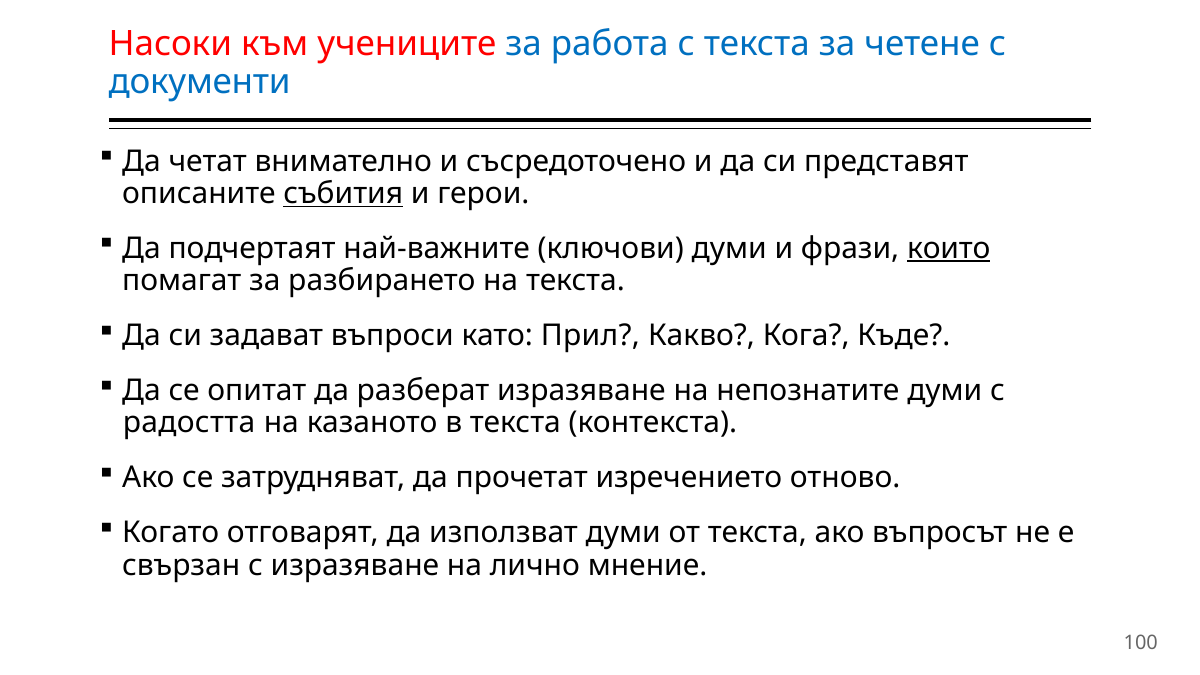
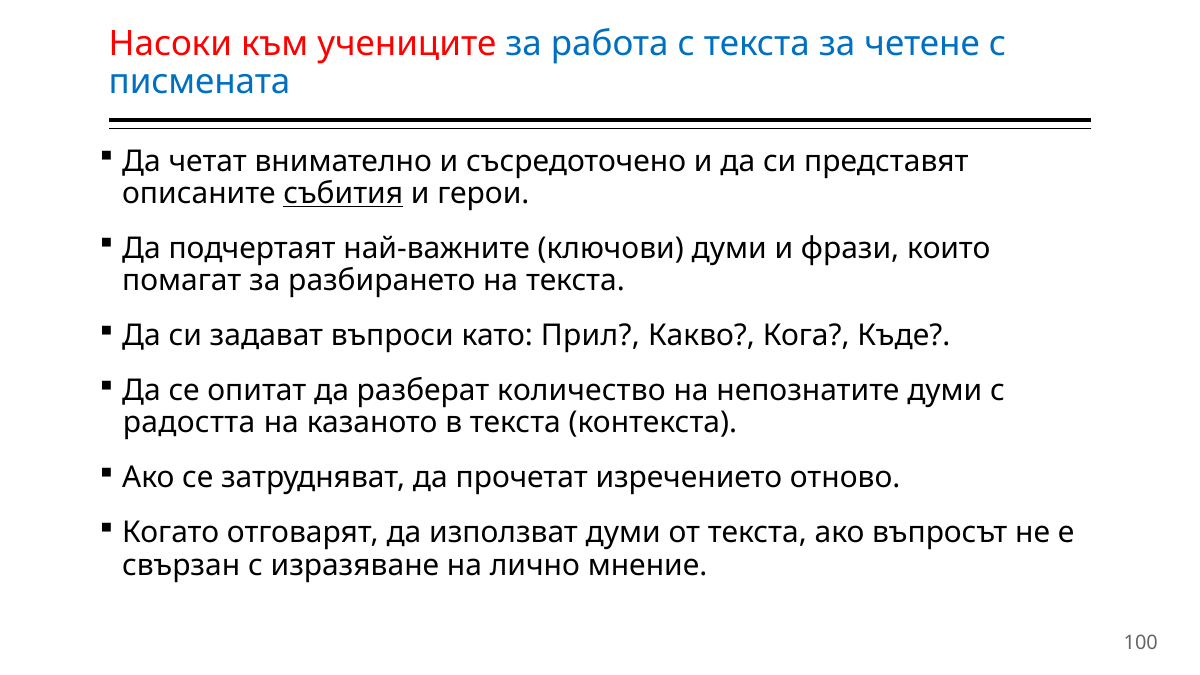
документи: документи -> писмената
които underline: present -> none
разберат изразяване: изразяване -> количество
